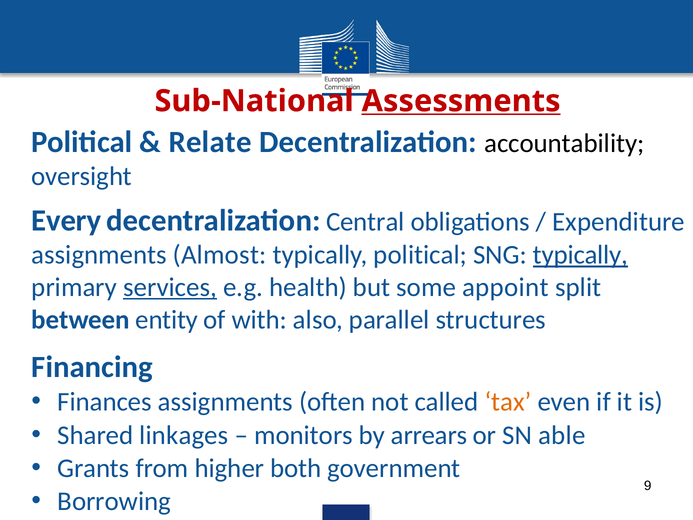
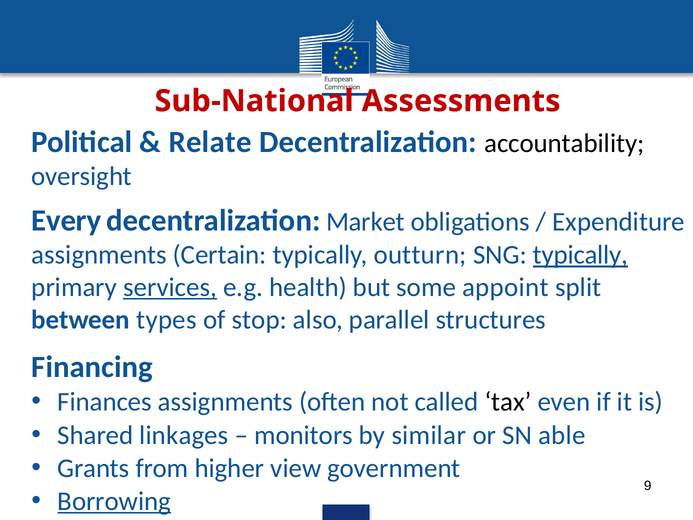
Assessments underline: present -> none
Central: Central -> Market
Almost: Almost -> Certain
typically political: political -> outturn
entity: entity -> types
with: with -> stop
tax colour: orange -> black
arrears: arrears -> similar
both: both -> view
Borrowing underline: none -> present
